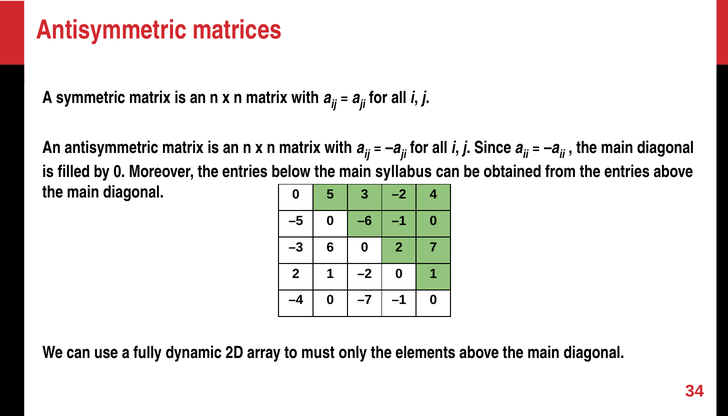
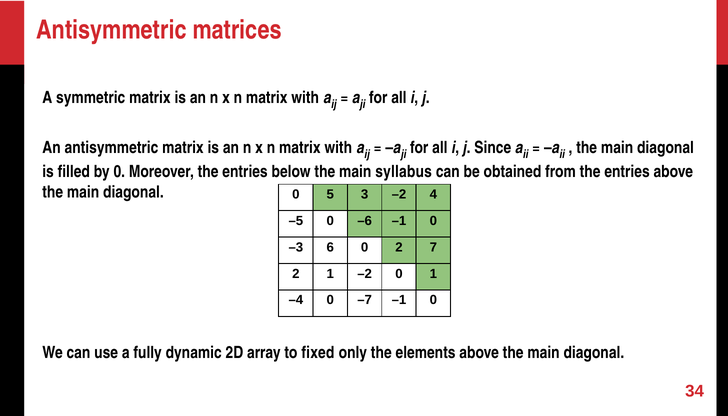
must: must -> fixed
